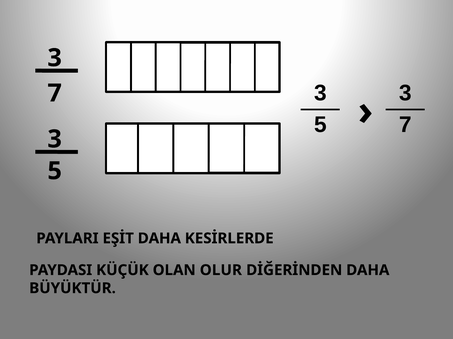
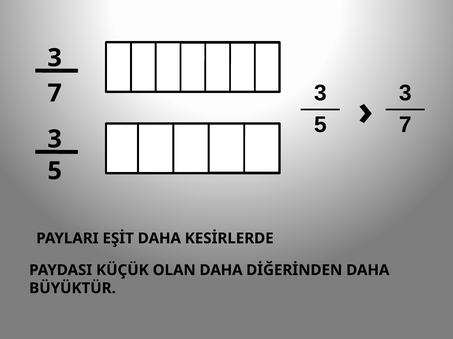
OLAN OLUR: OLUR -> DAHA
